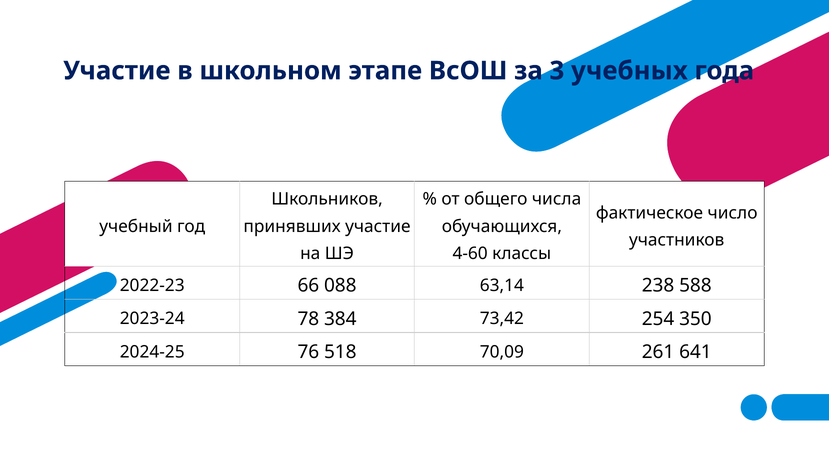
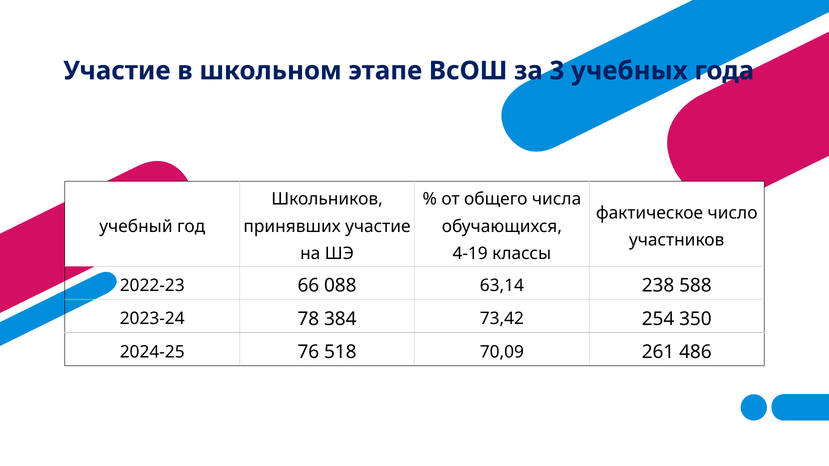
4-60: 4-60 -> 4-19
641: 641 -> 486
